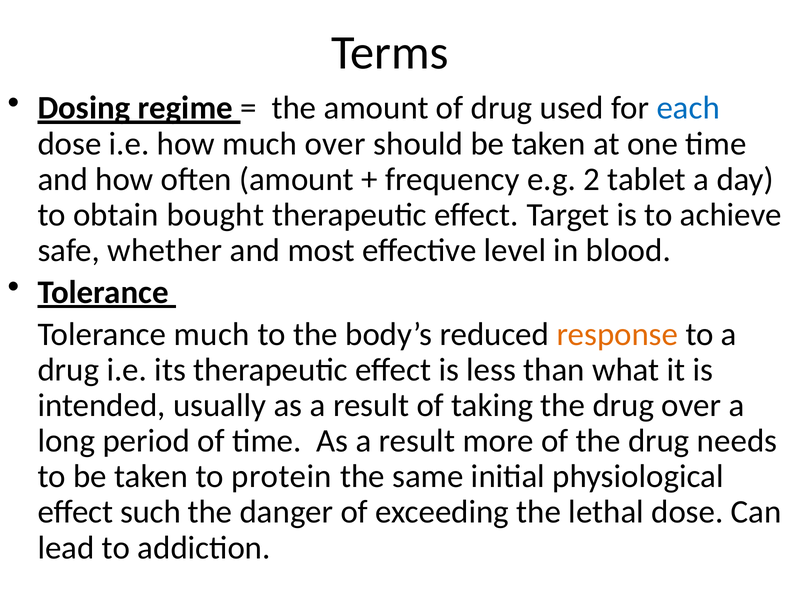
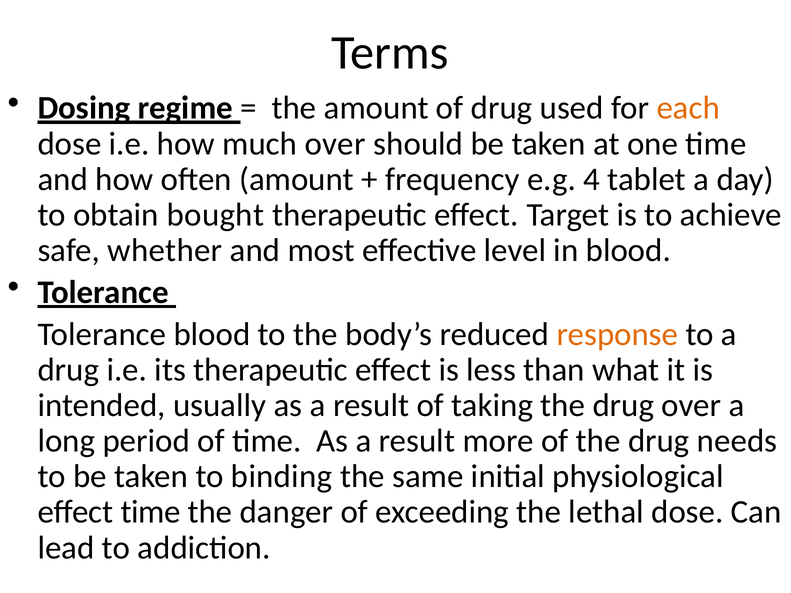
each colour: blue -> orange
2: 2 -> 4
Tolerance much: much -> blood
protein: protein -> binding
effect such: such -> time
